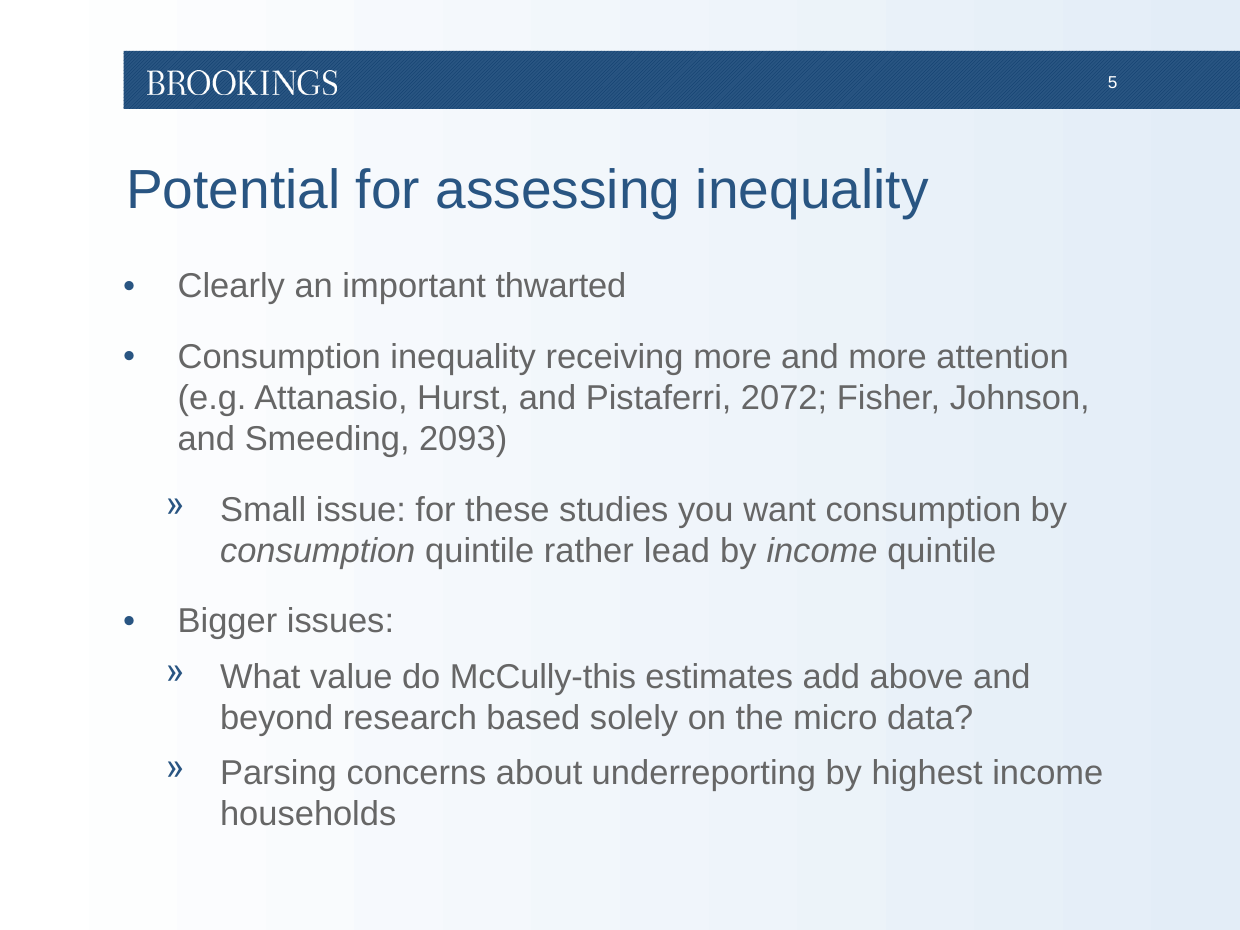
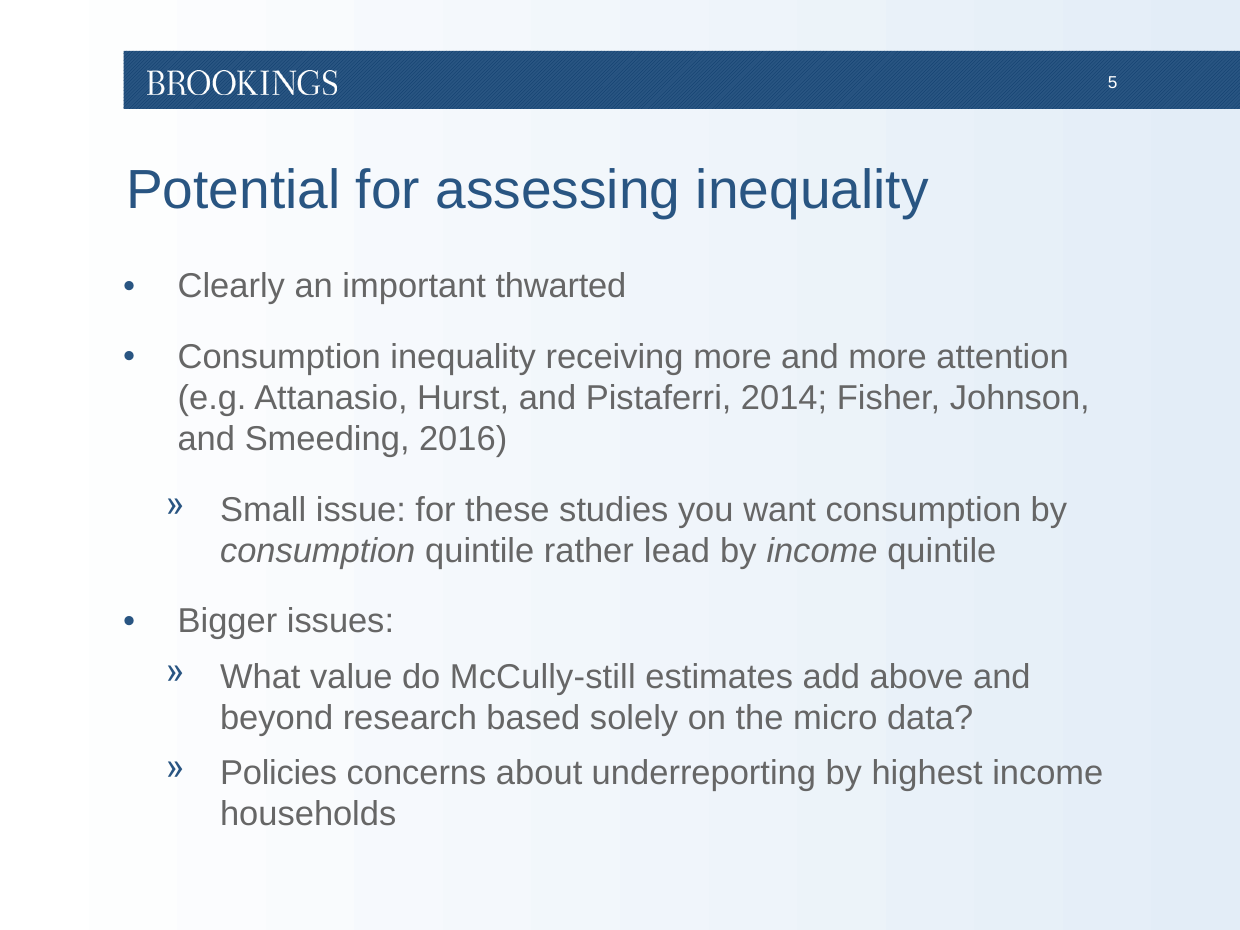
2072: 2072 -> 2014
2093: 2093 -> 2016
McCully-this: McCully-this -> McCully-still
Parsing: Parsing -> Policies
